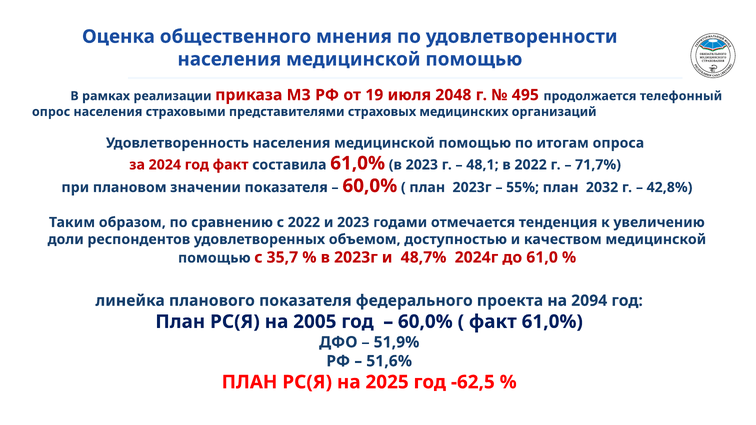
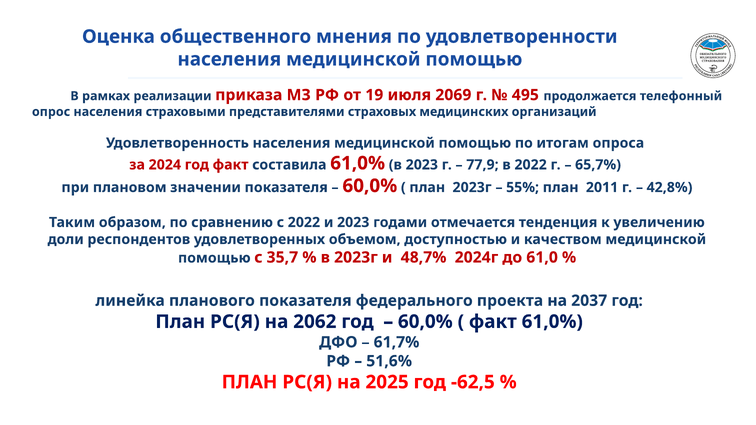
2048: 2048 -> 2069
48,1: 48,1 -> 77,9
71,7%: 71,7% -> 65,7%
2032: 2032 -> 2011
2094: 2094 -> 2037
2005: 2005 -> 2062
51,9%: 51,9% -> 61,7%
